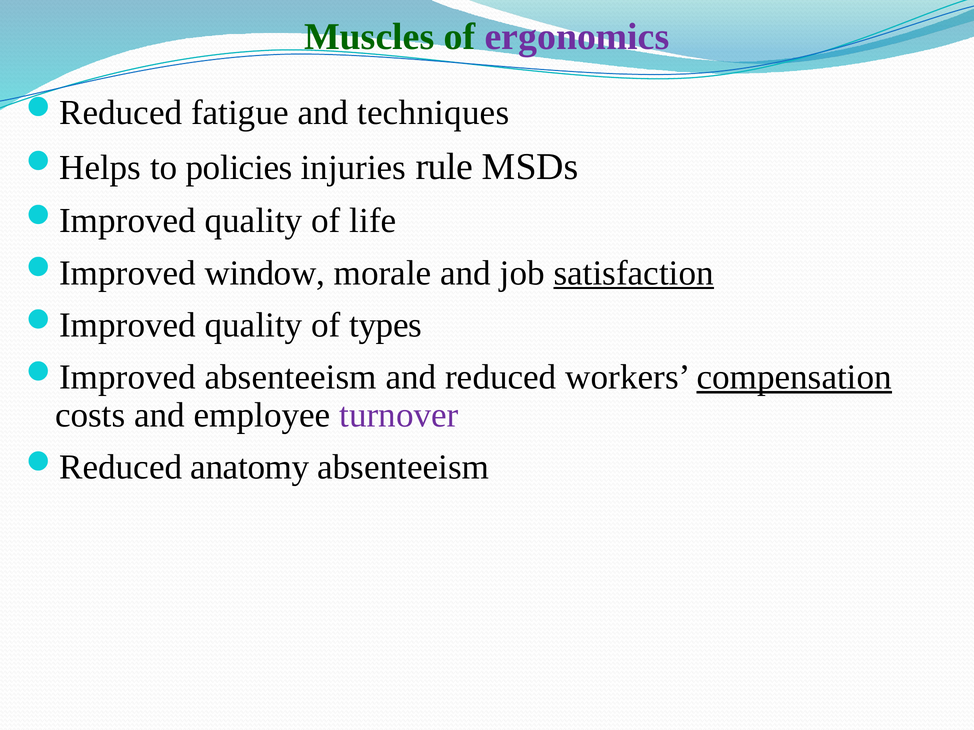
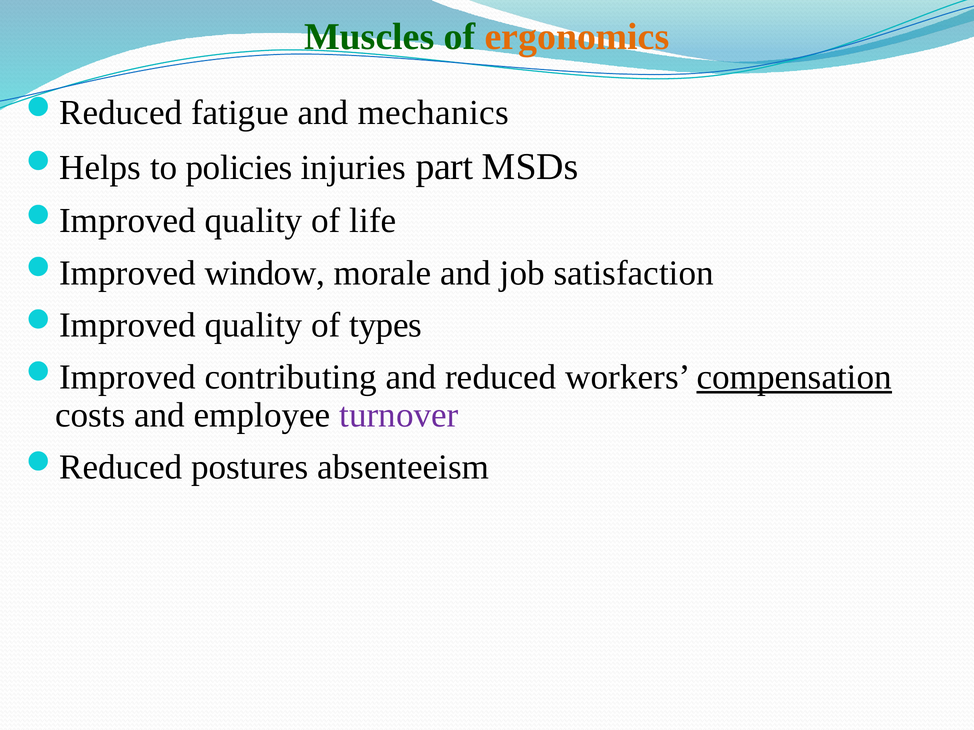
ergonomics colour: purple -> orange
techniques: techniques -> mechanics
rule: rule -> part
satisfaction underline: present -> none
absenteeism at (291, 377): absenteeism -> contributing
anatomy: anatomy -> postures
